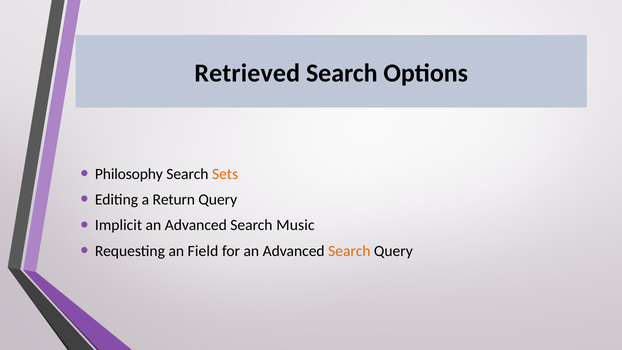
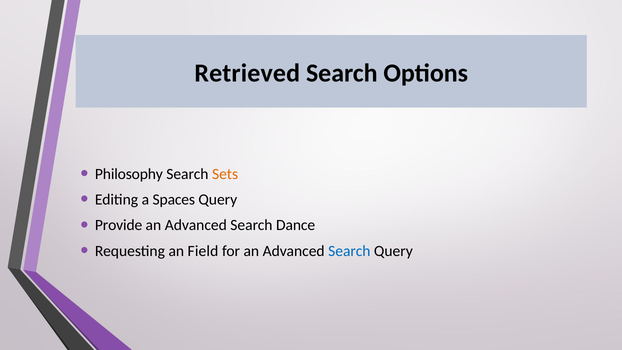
Return: Return -> Spaces
Implicit: Implicit -> Provide
Music: Music -> Dance
Search at (349, 251) colour: orange -> blue
